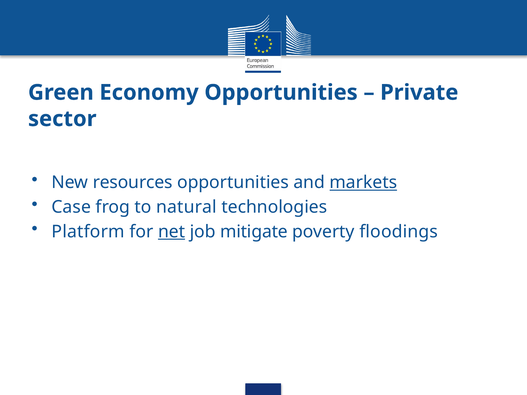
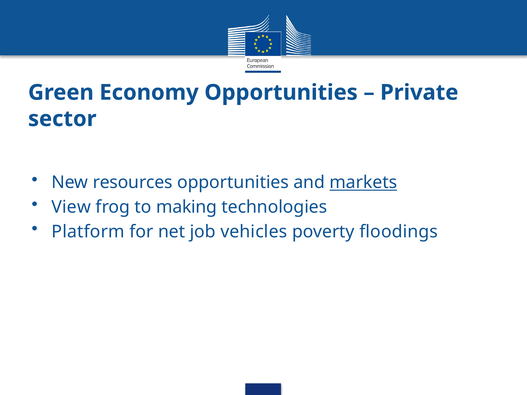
Case: Case -> View
natural: natural -> making
net underline: present -> none
mitigate: mitigate -> vehicles
